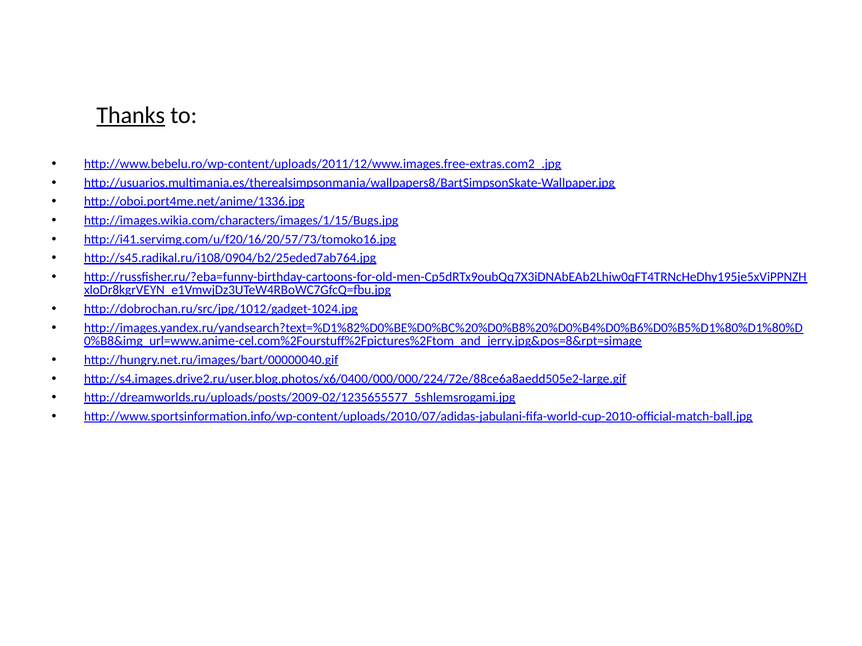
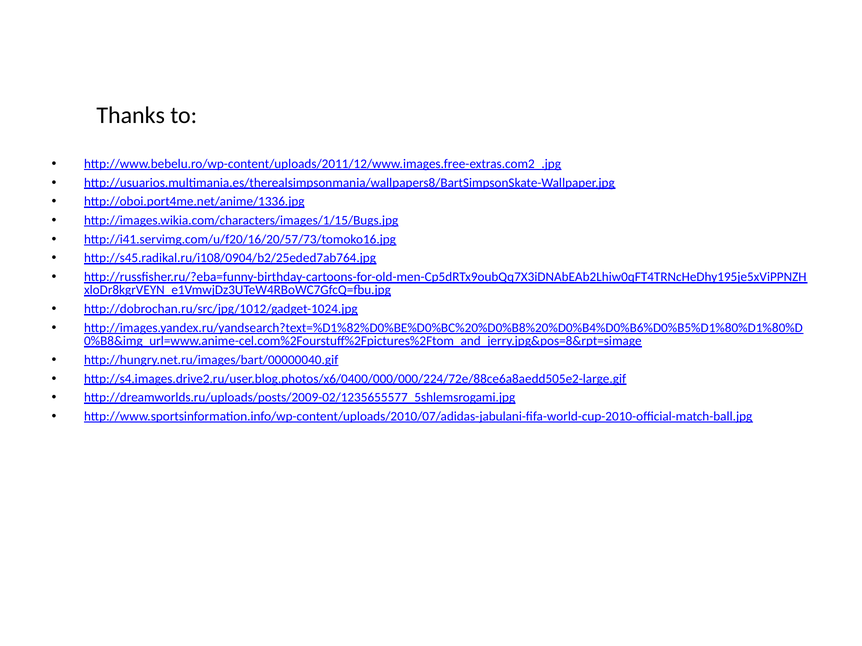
Thanks underline: present -> none
